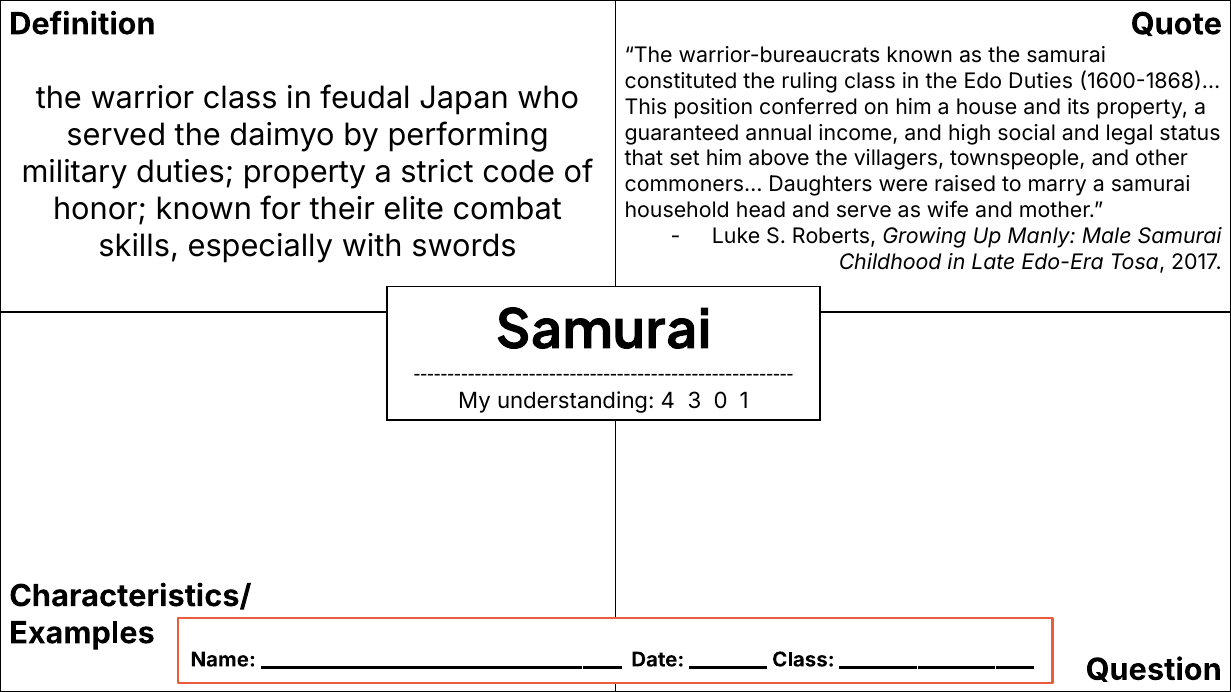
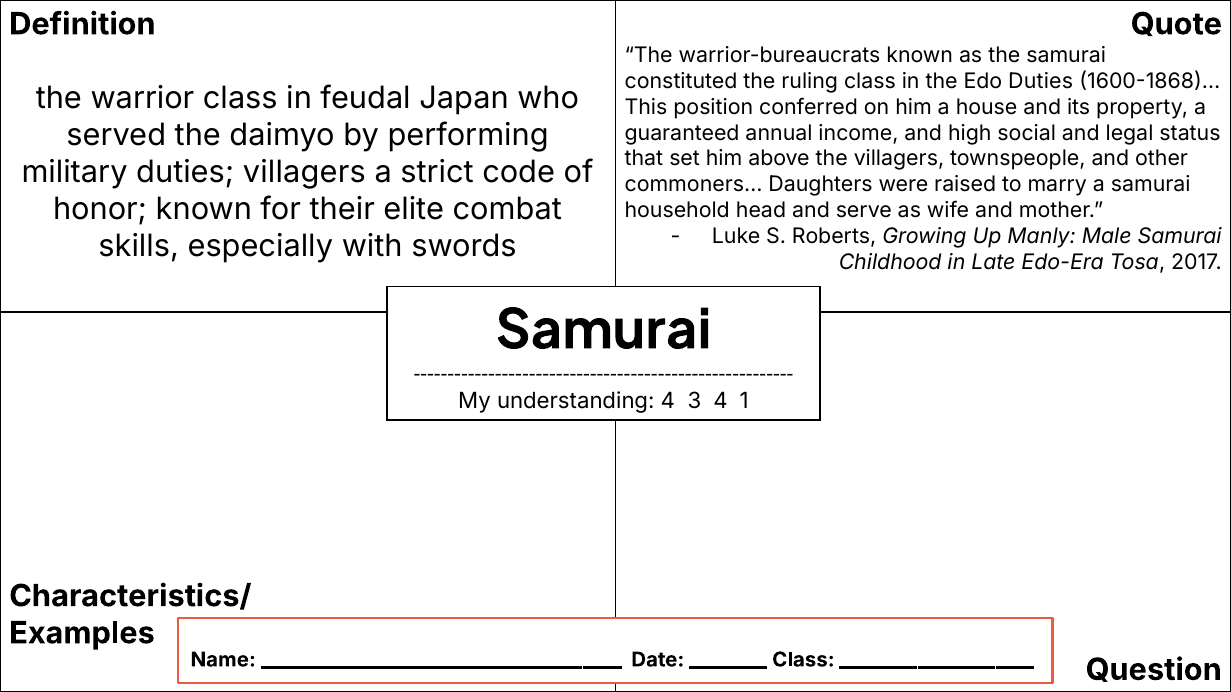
duties property: property -> villagers
3 0: 0 -> 4
